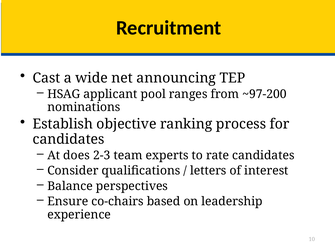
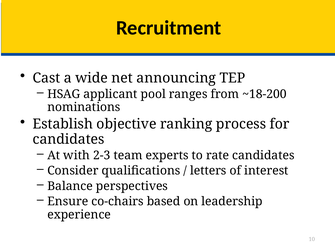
~97-200: ~97-200 -> ~18-200
does: does -> with
